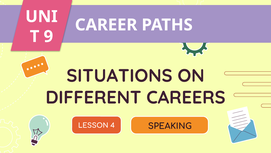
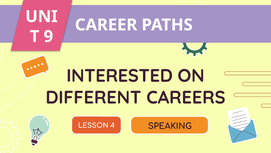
SITUATIONS: SITUATIONS -> INTERESTED
